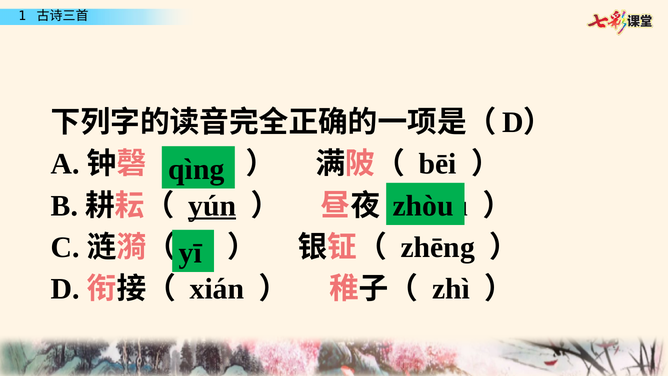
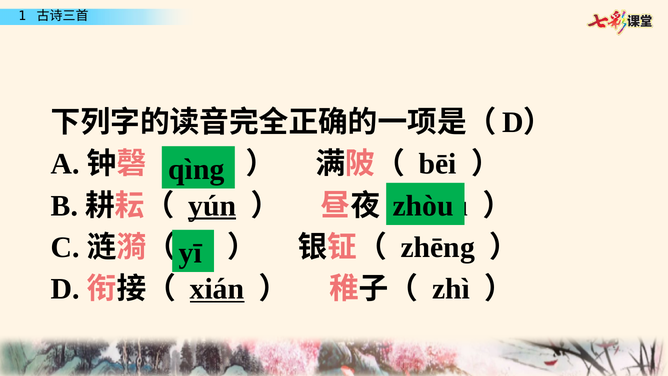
xián underline: none -> present
